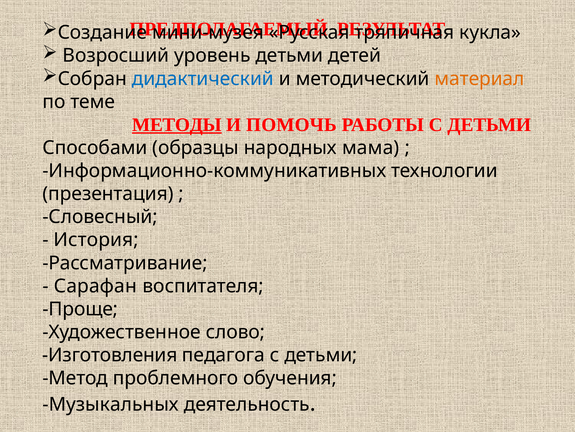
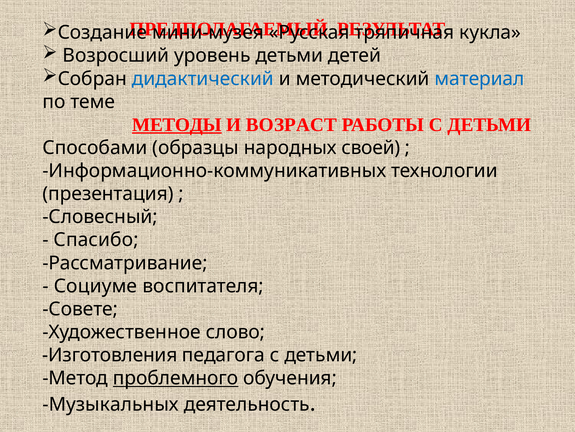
материал colour: orange -> blue
ПОМОЧЬ: ПОМОЧЬ -> ВОЗРАСТ
мама: мама -> своей
История: История -> Спасибо
Сарафан: Сарафан -> Социуме
Проще: Проще -> Совете
проблемного underline: none -> present
